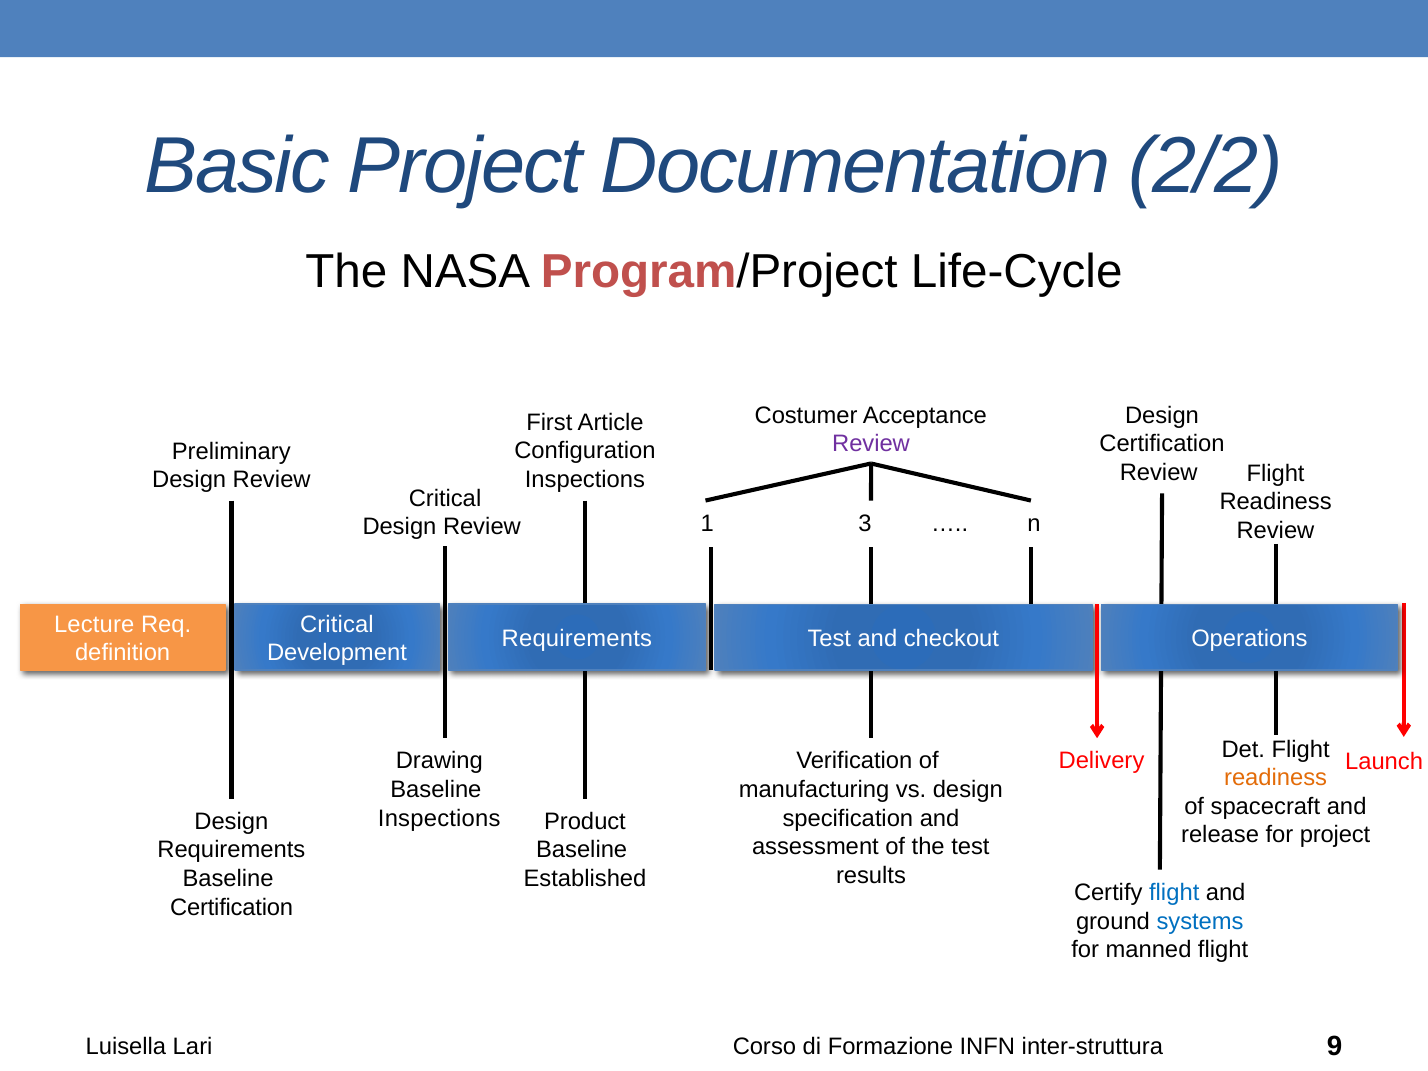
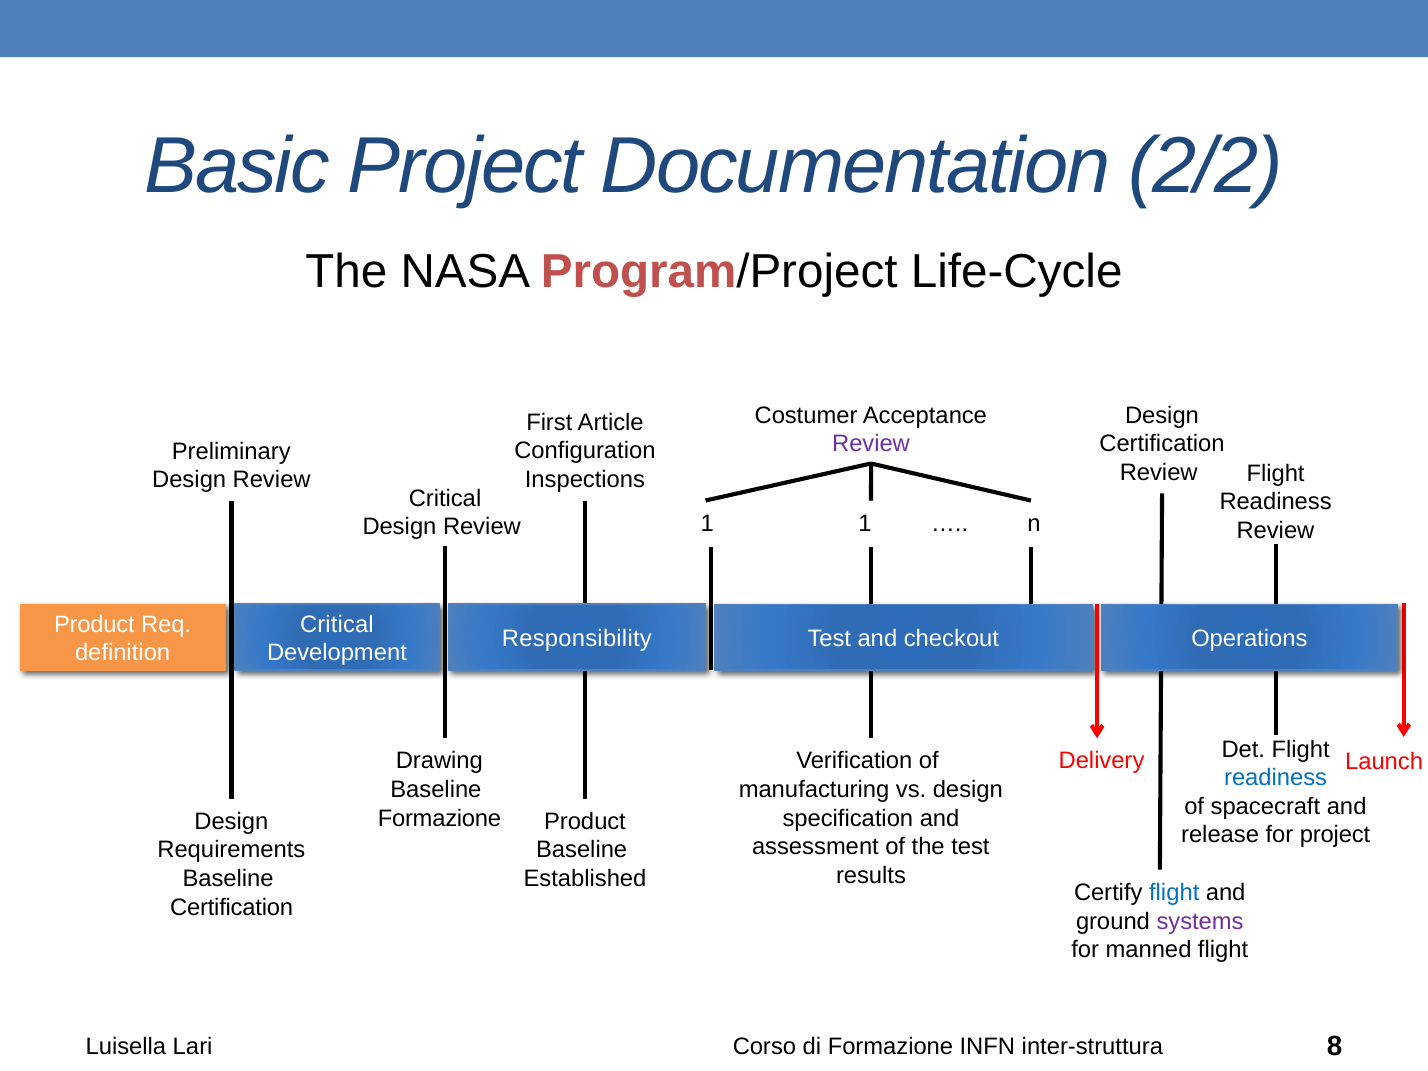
1 3: 3 -> 1
Lecture at (94, 624): Lecture -> Product
Requirements at (577, 639): Requirements -> Responsibility
readiness at (1276, 778) colour: orange -> blue
Inspections at (439, 818): Inspections -> Formazione
systems colour: blue -> purple
9: 9 -> 8
